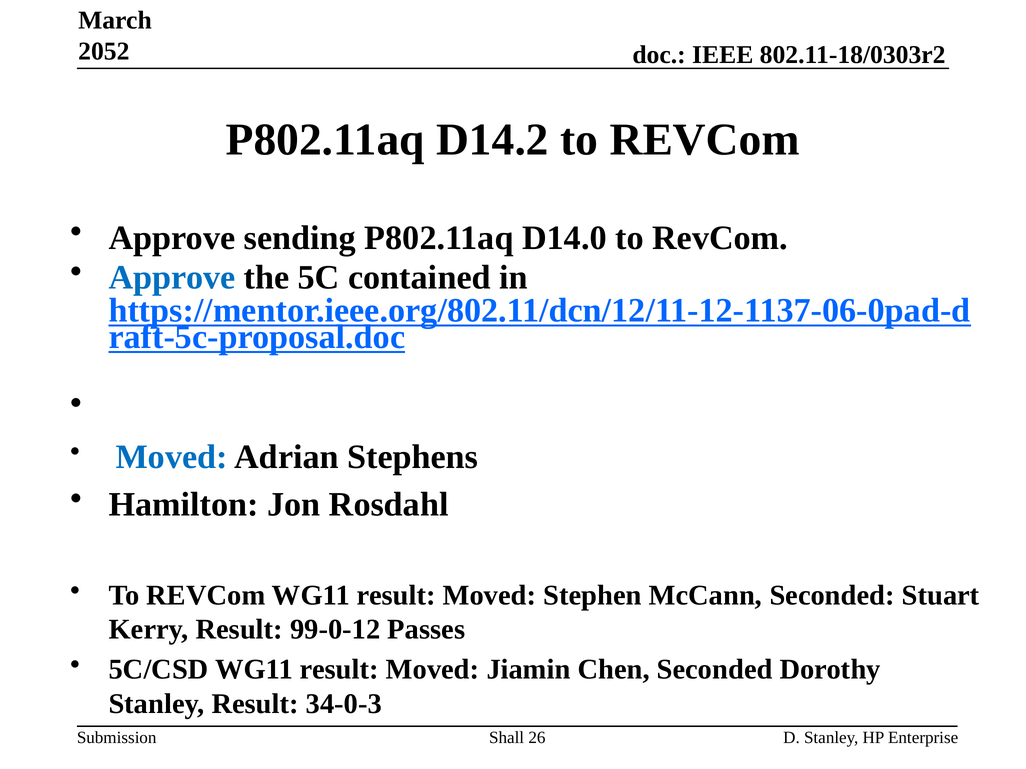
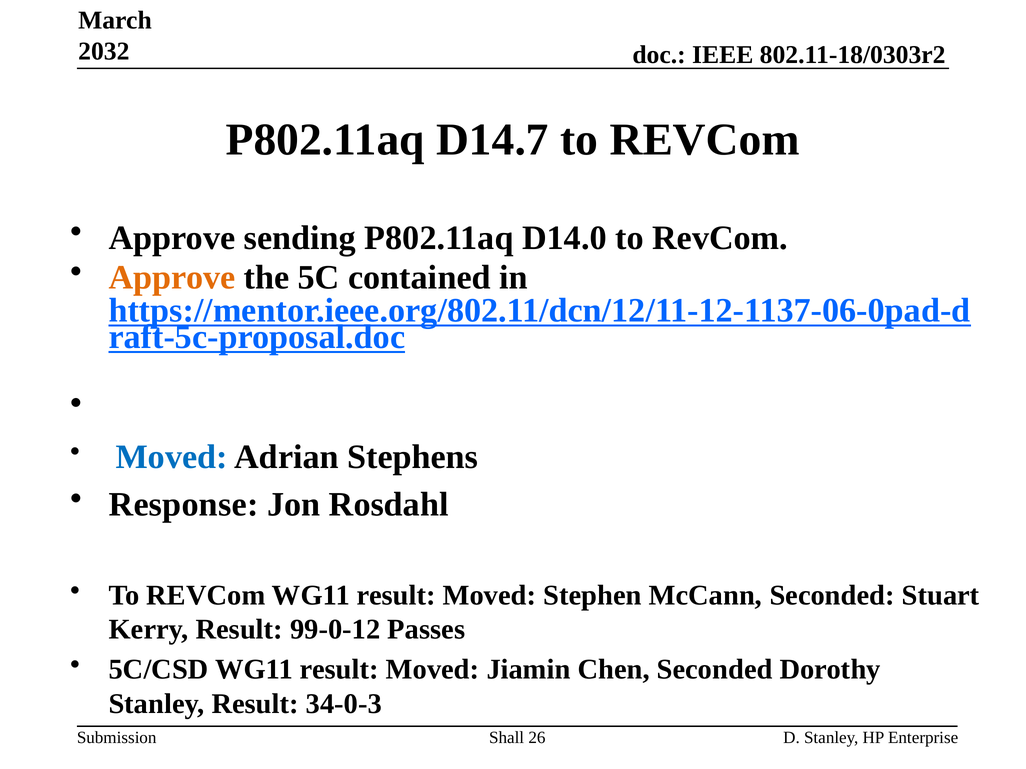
2052: 2052 -> 2032
D14.2: D14.2 -> D14.7
Approve at (172, 278) colour: blue -> orange
Hamilton: Hamilton -> Response
